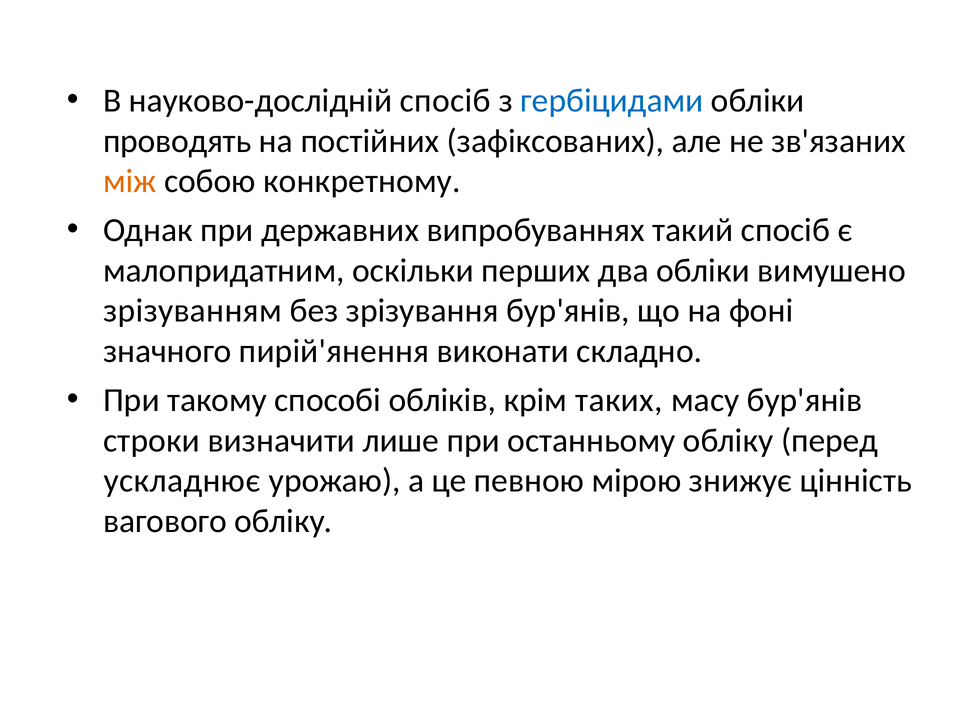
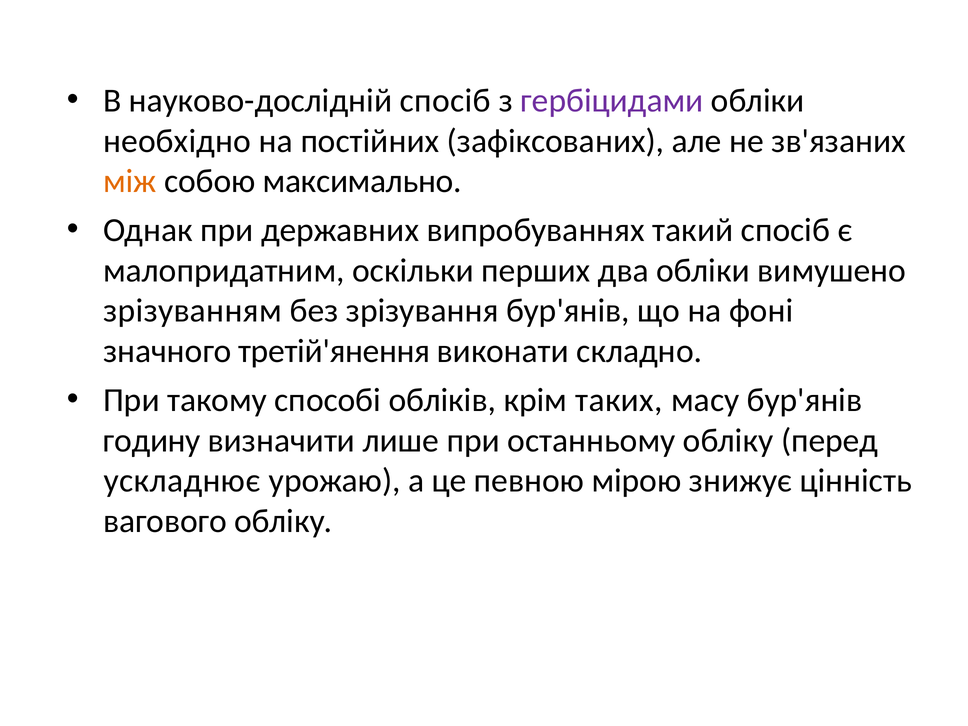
гербіцидами colour: blue -> purple
проводять: проводять -> необхідно
конкретному: конкретному -> максимально
пирій'янення: пирій'янення -> третій'янення
строки: строки -> годину
